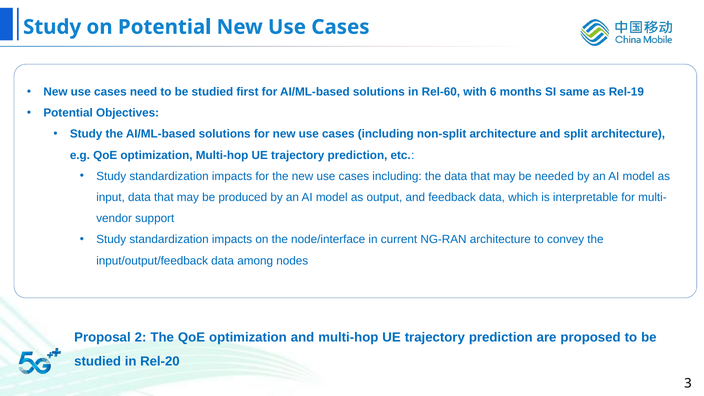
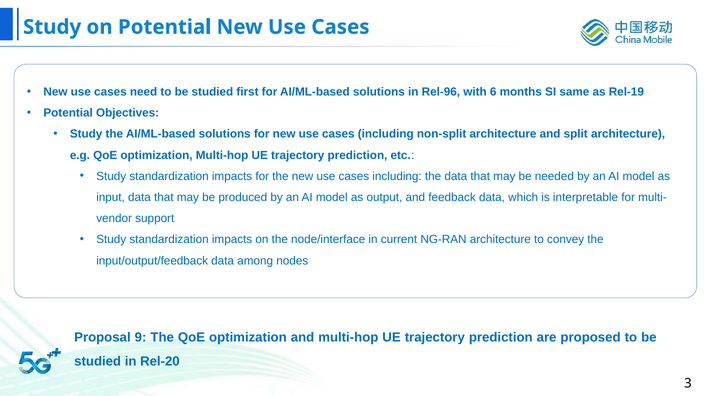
Rel-60: Rel-60 -> Rel-96
2: 2 -> 9
